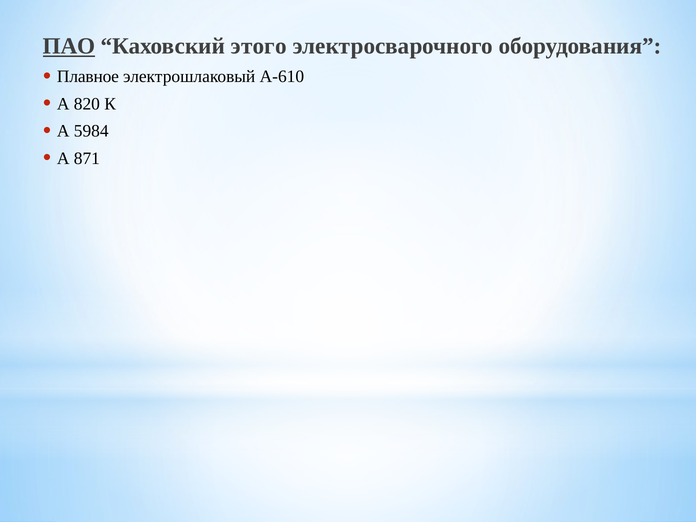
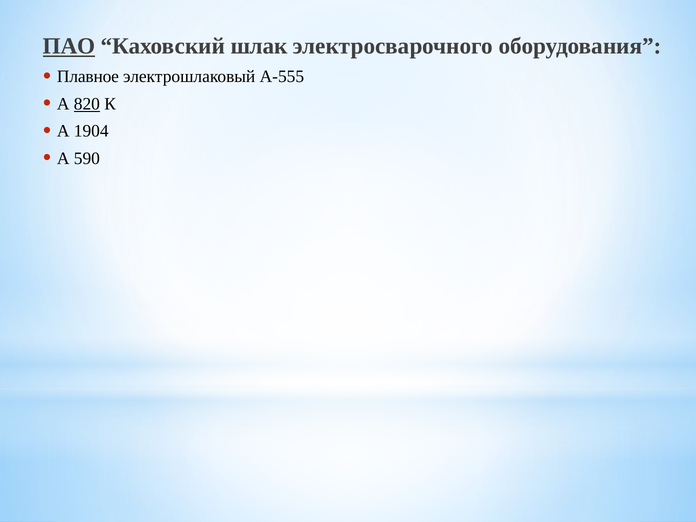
этого: этого -> шлак
А-610: А-610 -> А-555
820 underline: none -> present
5984: 5984 -> 1904
871: 871 -> 590
